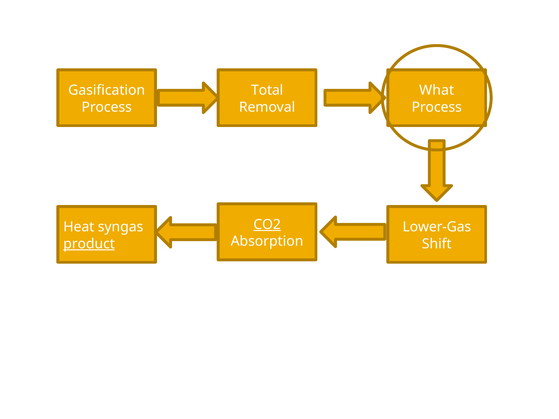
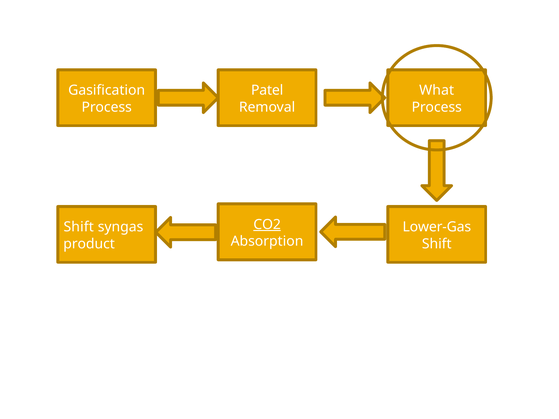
Total: Total -> Patel
Heat at (79, 227): Heat -> Shift
product underline: present -> none
